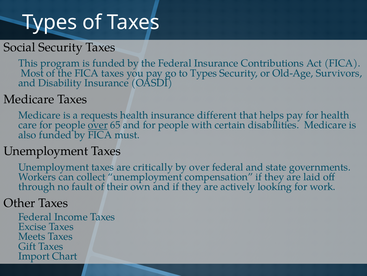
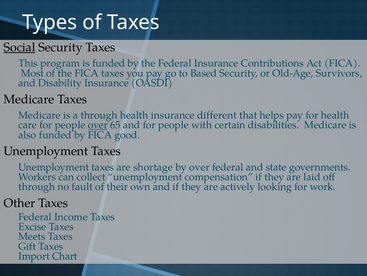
Social underline: none -> present
to Types: Types -> Based
a requests: requests -> through
must: must -> good
critically: critically -> shortage
